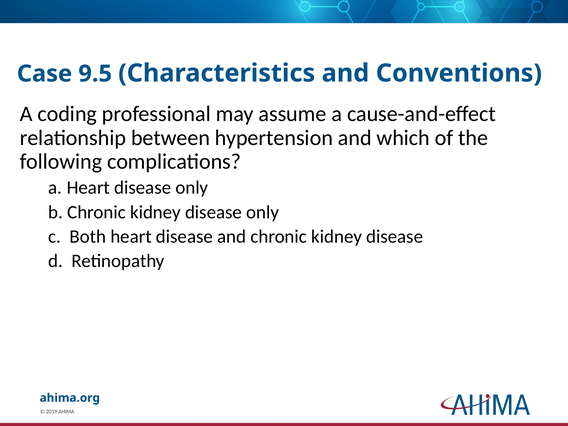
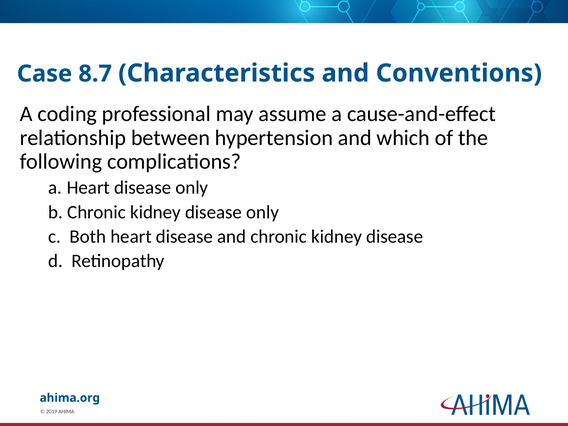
9.5: 9.5 -> 8.7
